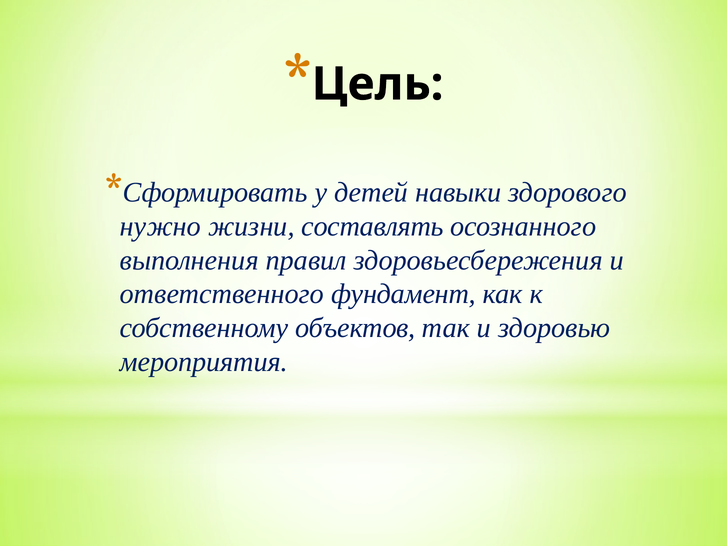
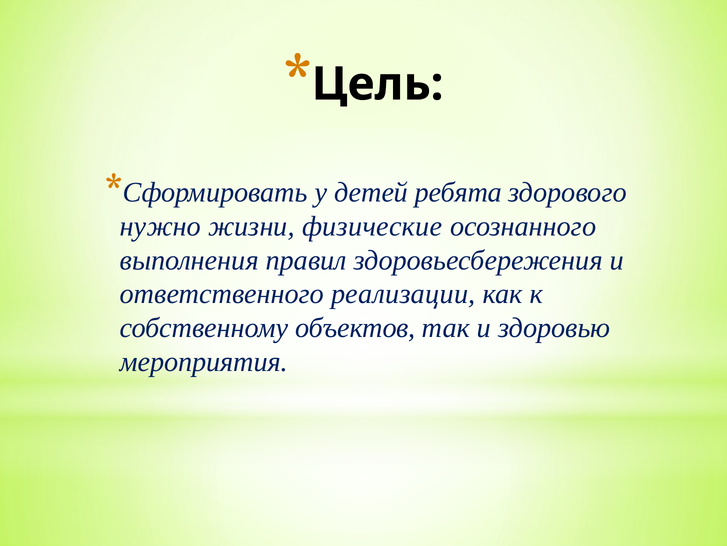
навыки: навыки -> ребята
составлять: составлять -> физические
фундамент: фундамент -> реализации
